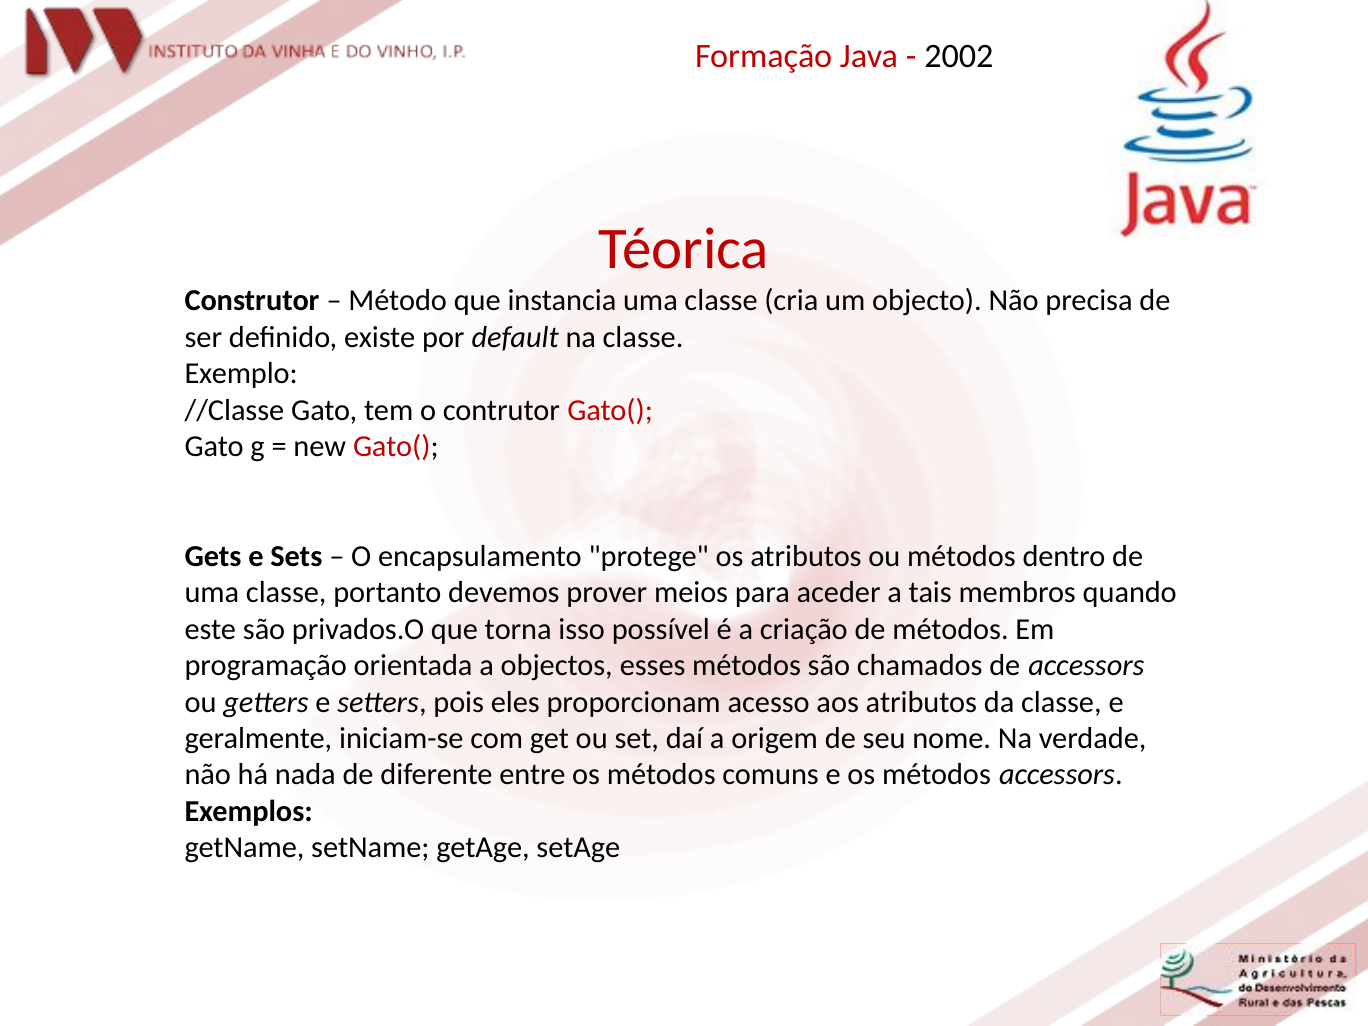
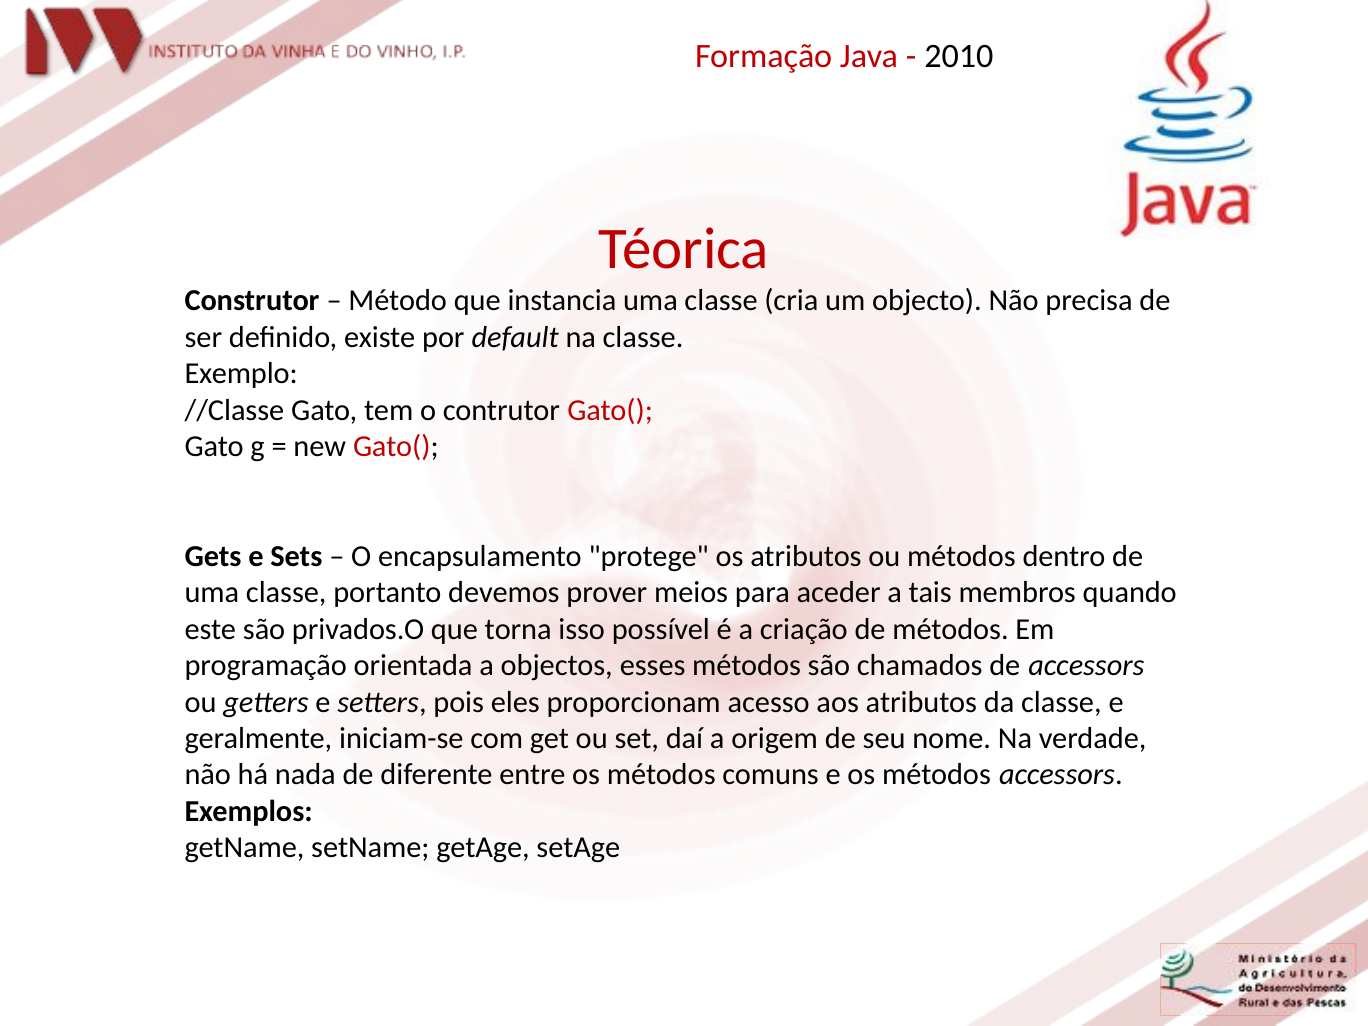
2002: 2002 -> 2010
